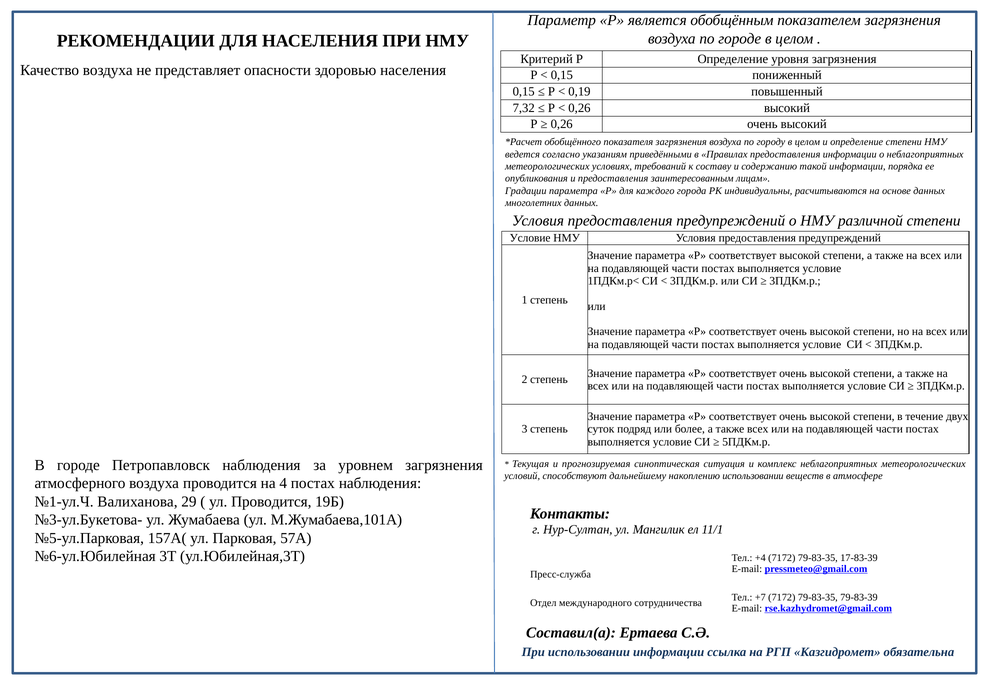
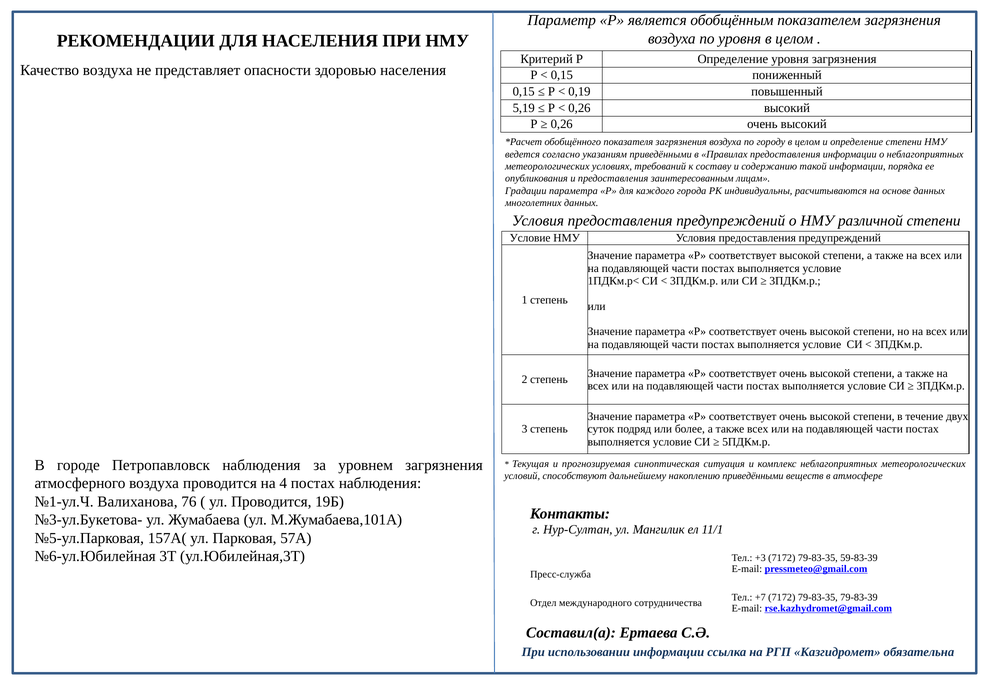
по городе: городе -> уровня
7,32: 7,32 -> 5,19
накоплению использовании: использовании -> приведёнными
29: 29 -> 76
+4: +4 -> +3
17-83-39: 17-83-39 -> 59-83-39
